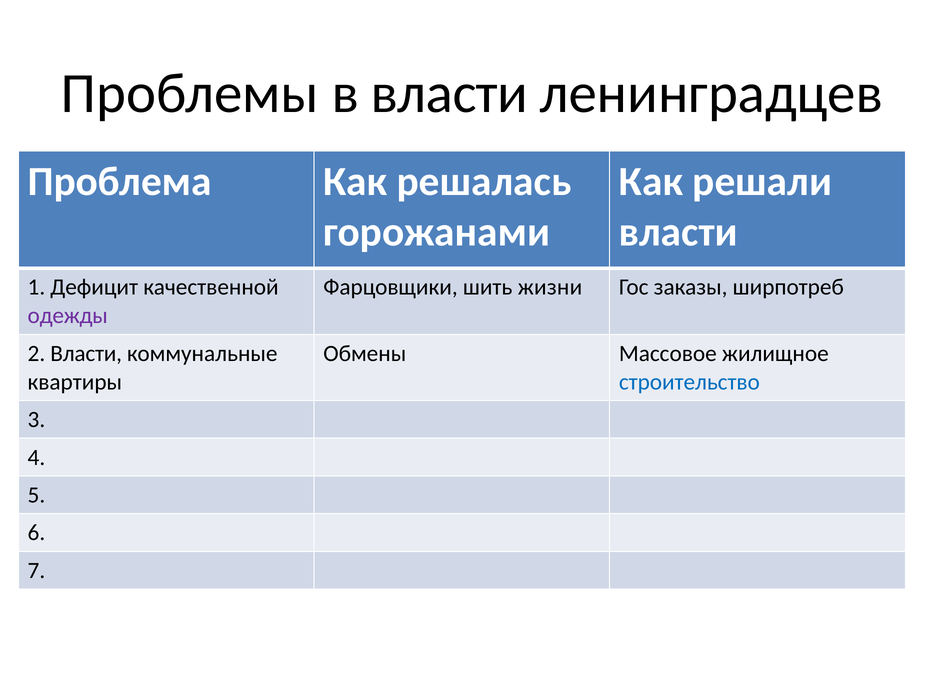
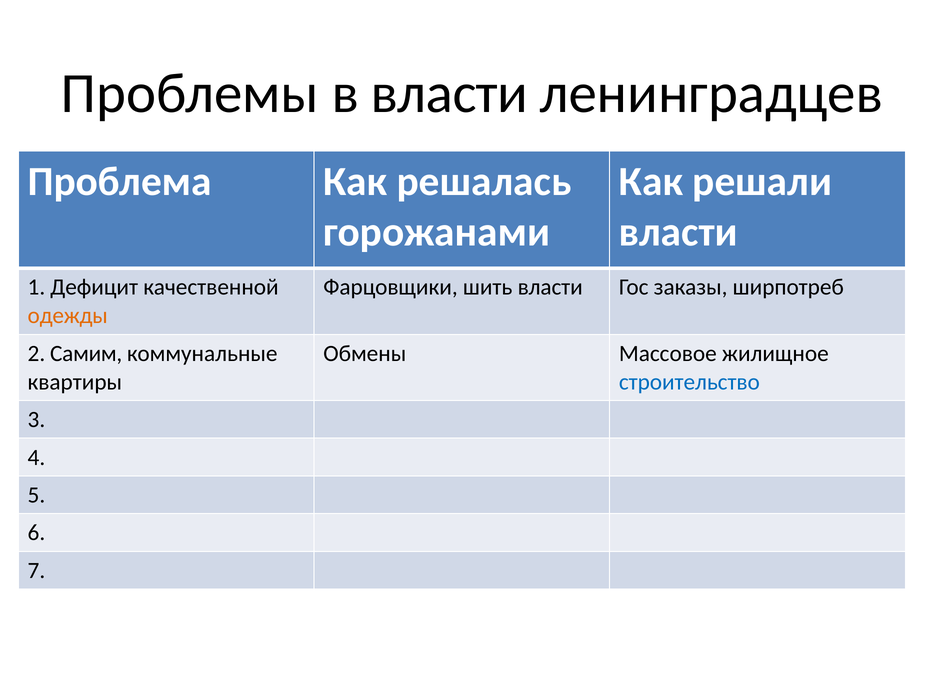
шить жизни: жизни -> власти
одежды colour: purple -> orange
2 Власти: Власти -> Самим
